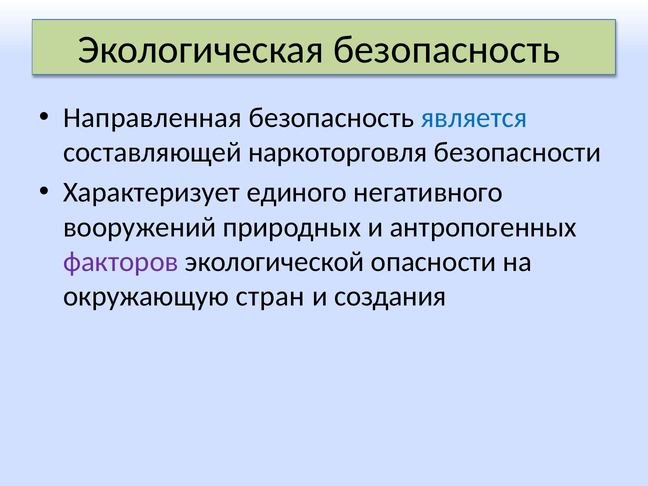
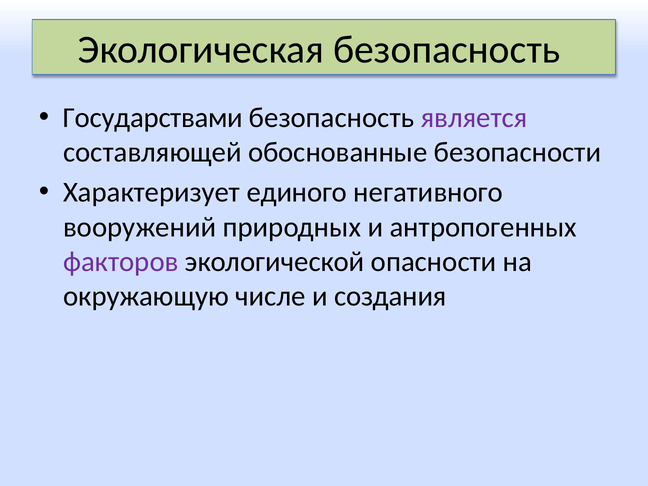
Направленная: Направленная -> Государствами
является colour: blue -> purple
наркоторговля: наркоторговля -> обоснованные
стран: стран -> числе
